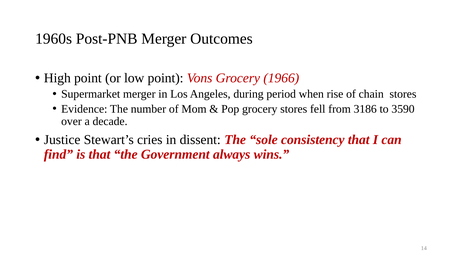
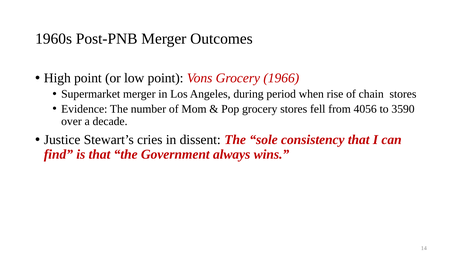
3186: 3186 -> 4056
